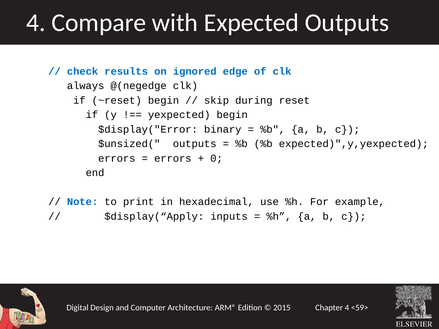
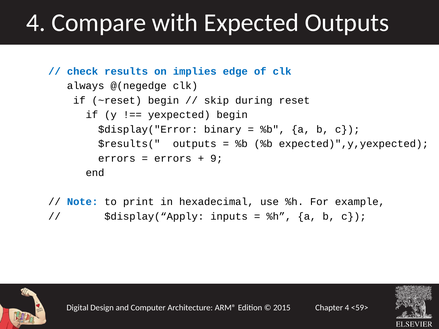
ignored: ignored -> implies
$unsized(: $unsized( -> $results(
0: 0 -> 9
